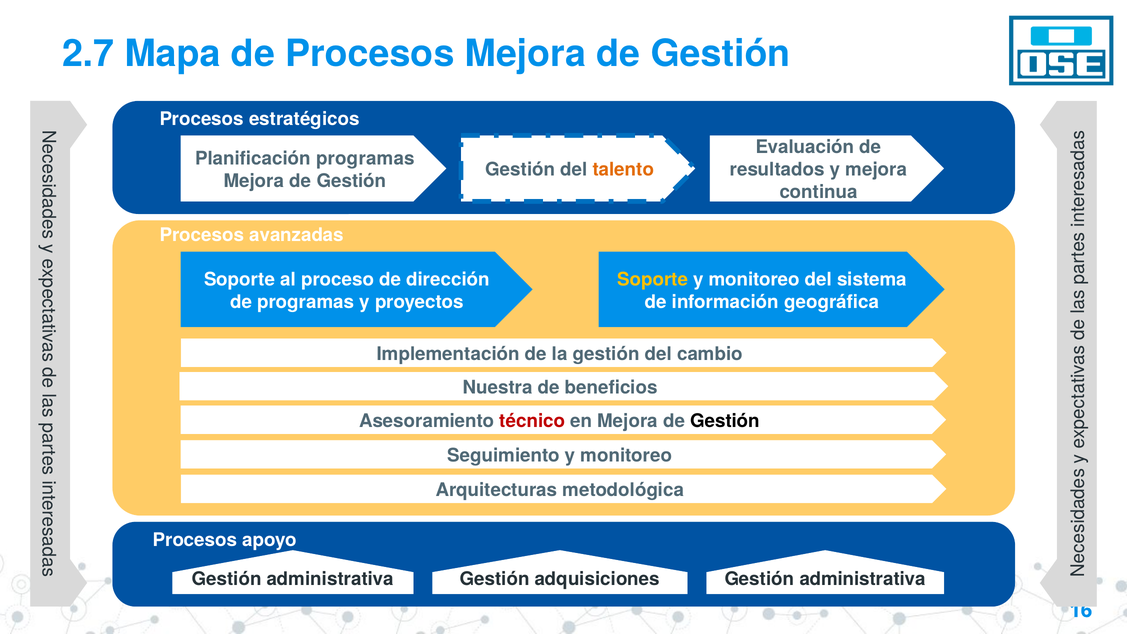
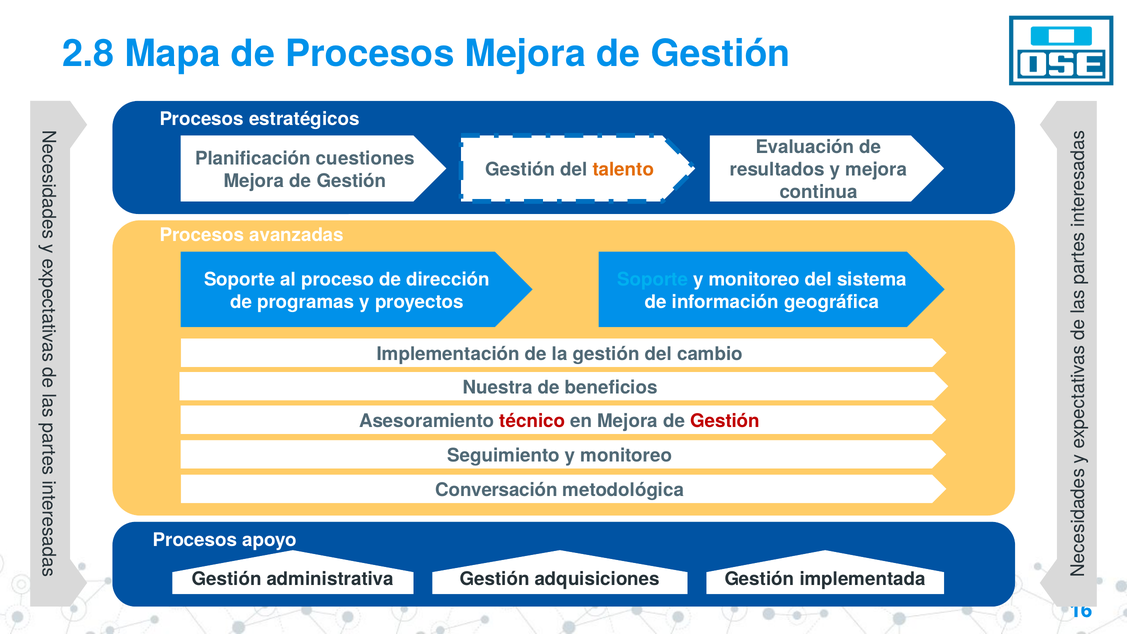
2.7: 2.7 -> 2.8
Planificación programas: programas -> cuestiones
Soporte at (653, 279) colour: yellow -> light blue
Gestión at (725, 421) colour: black -> red
Arquitecturas: Arquitecturas -> Conversación
administrativa Gestión administrativa: administrativa -> implementada
